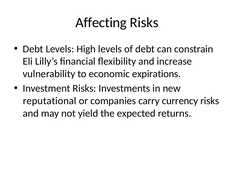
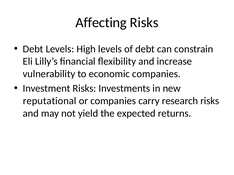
economic expirations: expirations -> companies
currency: currency -> research
